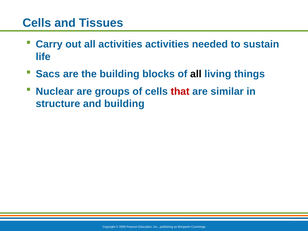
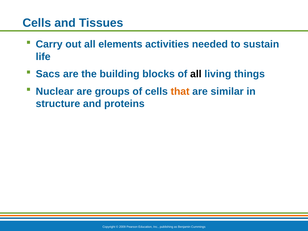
all activities: activities -> elements
that colour: red -> orange
and building: building -> proteins
